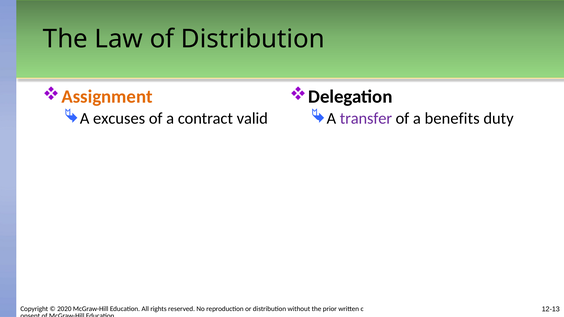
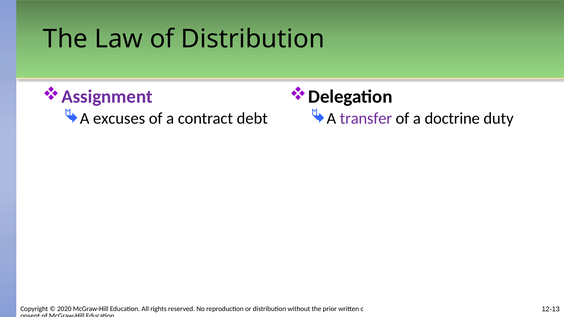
Assignment colour: orange -> purple
valid: valid -> debt
benefits: benefits -> doctrine
